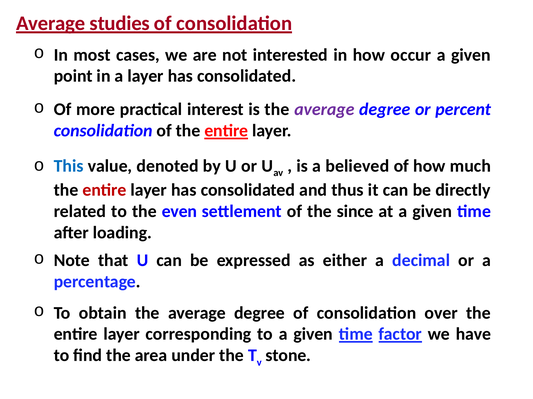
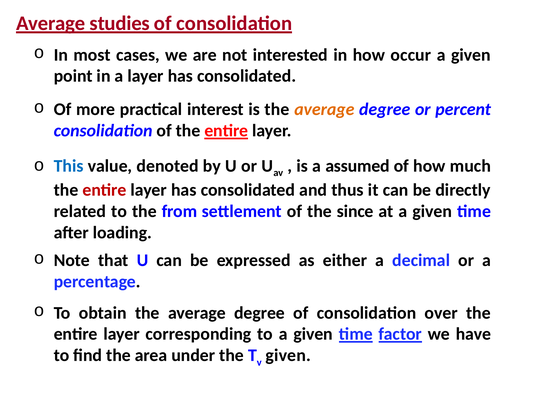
average at (324, 110) colour: purple -> orange
believed: believed -> assumed
even: even -> from
stone at (288, 356): stone -> given
